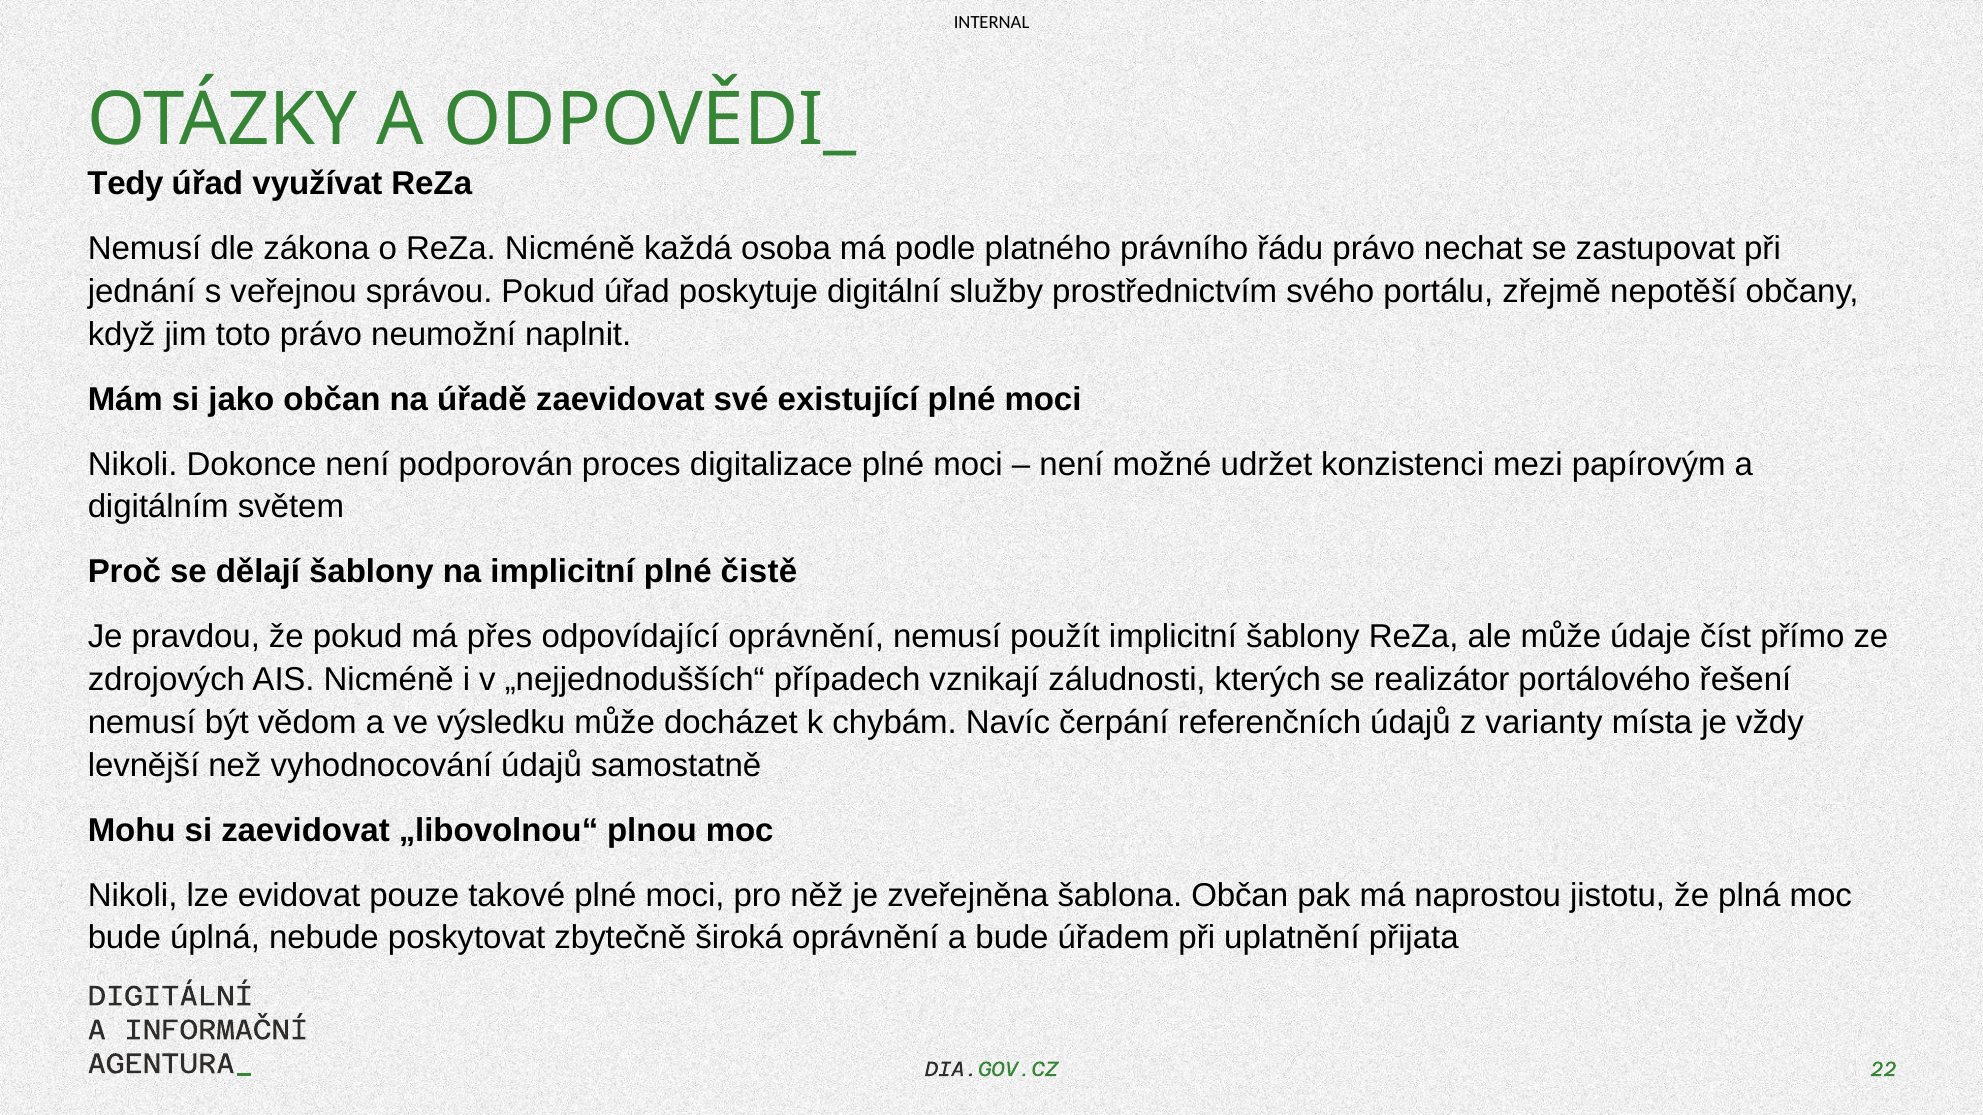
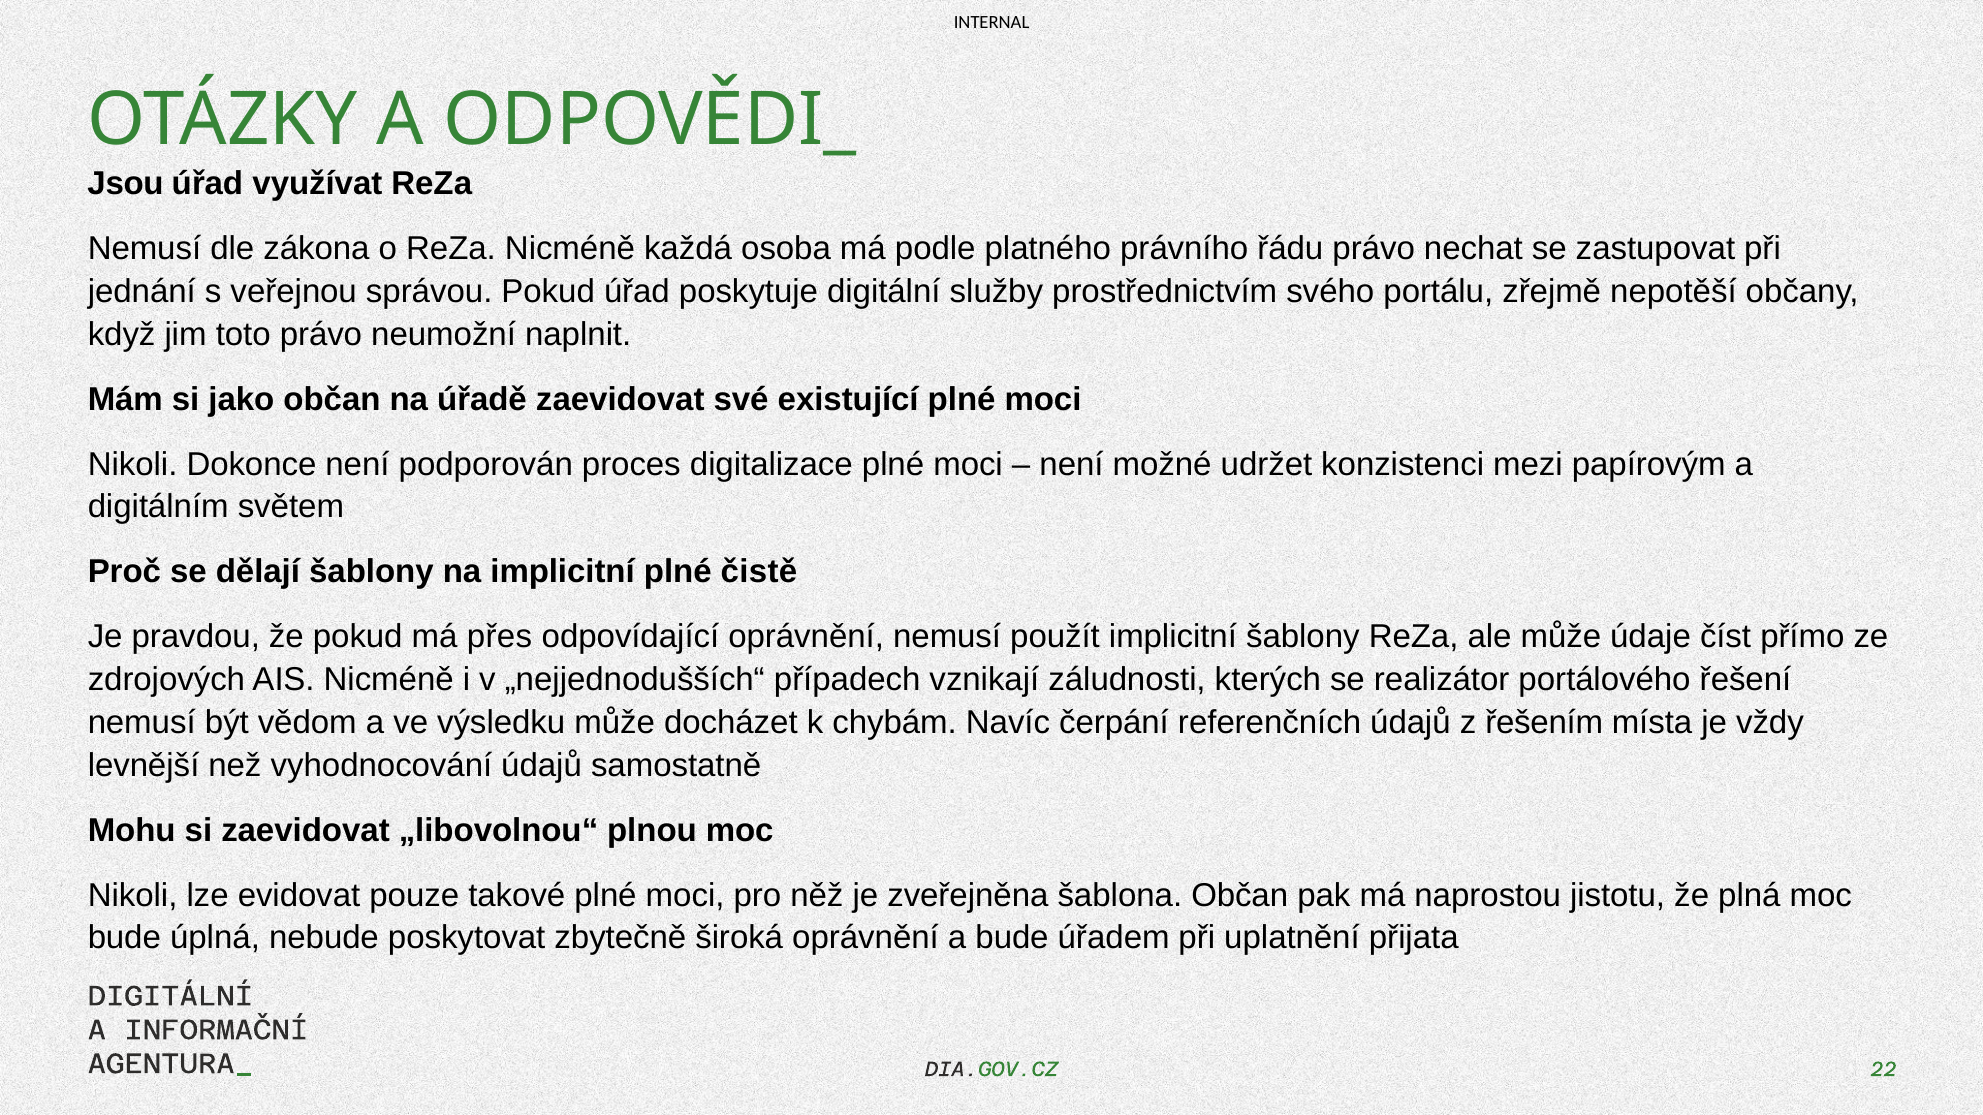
Tedy: Tedy -> Jsou
varianty: varianty -> řešením
